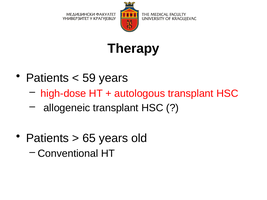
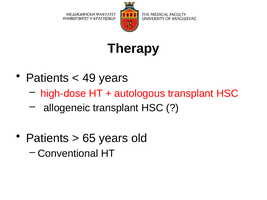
59: 59 -> 49
